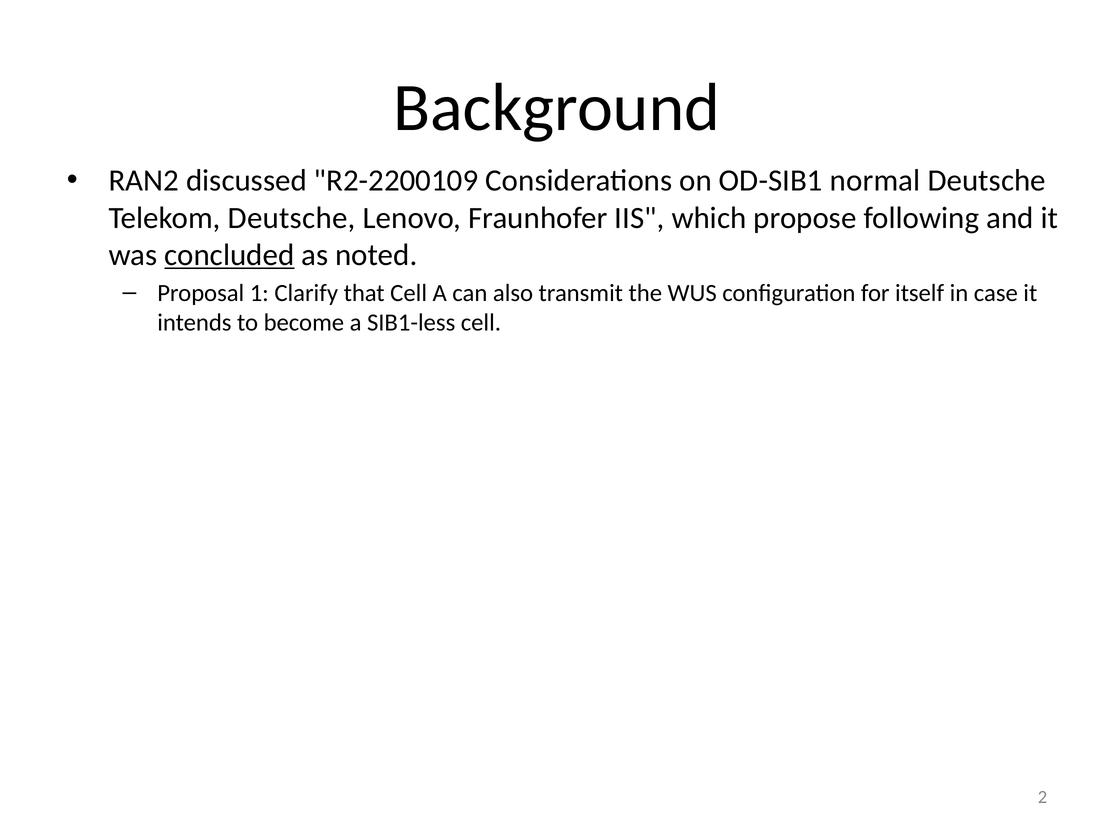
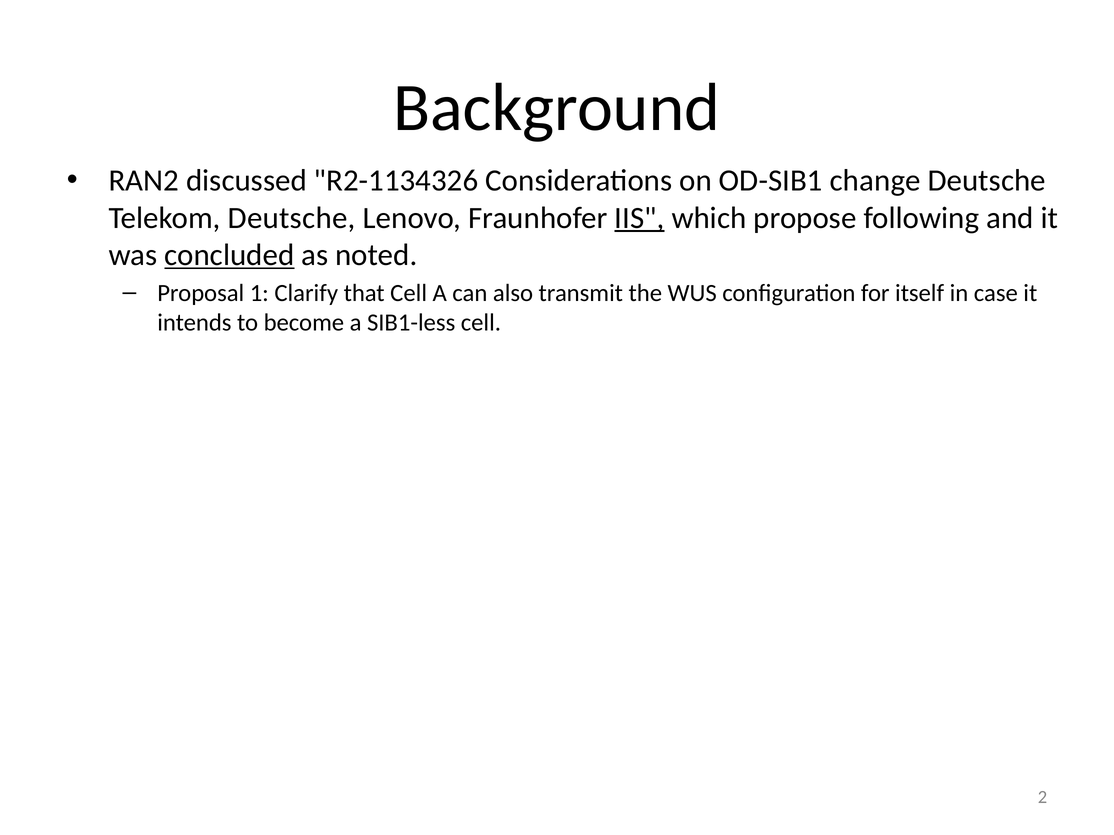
R2-2200109: R2-2200109 -> R2-1134326
normal: normal -> change
IIS underline: none -> present
